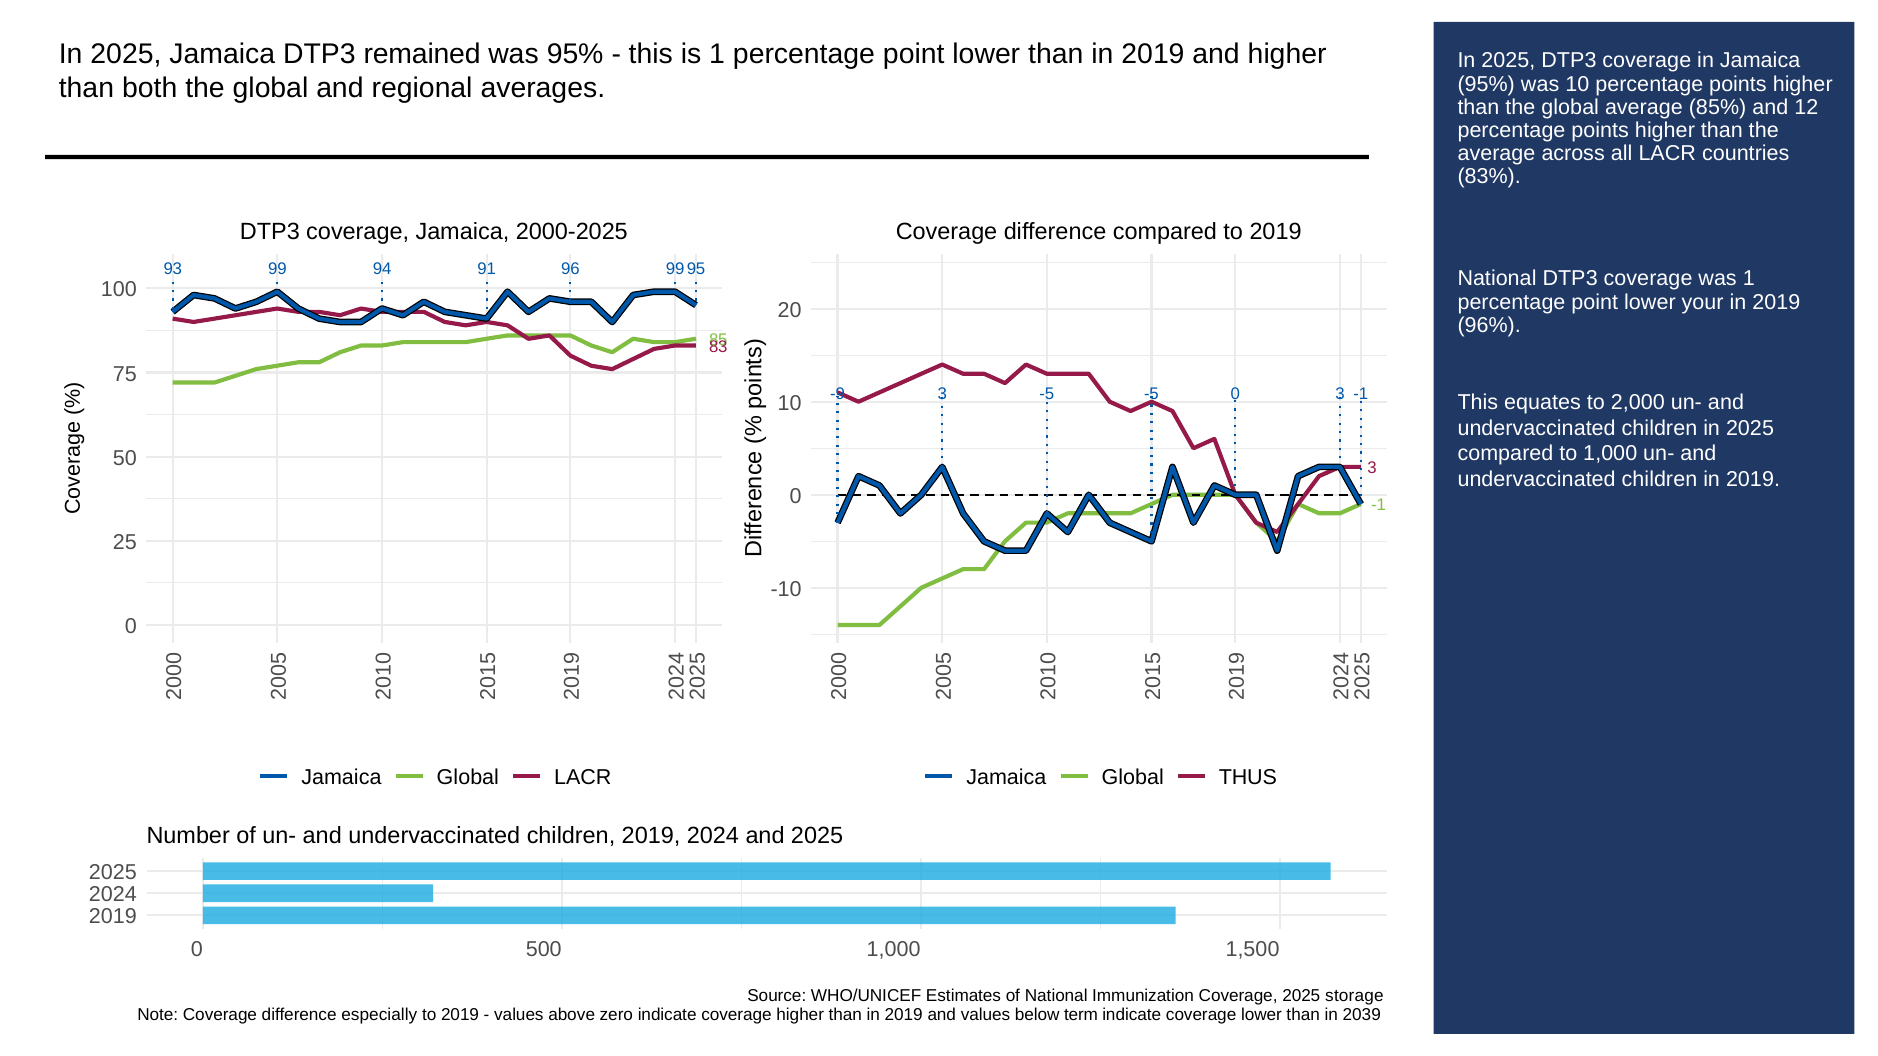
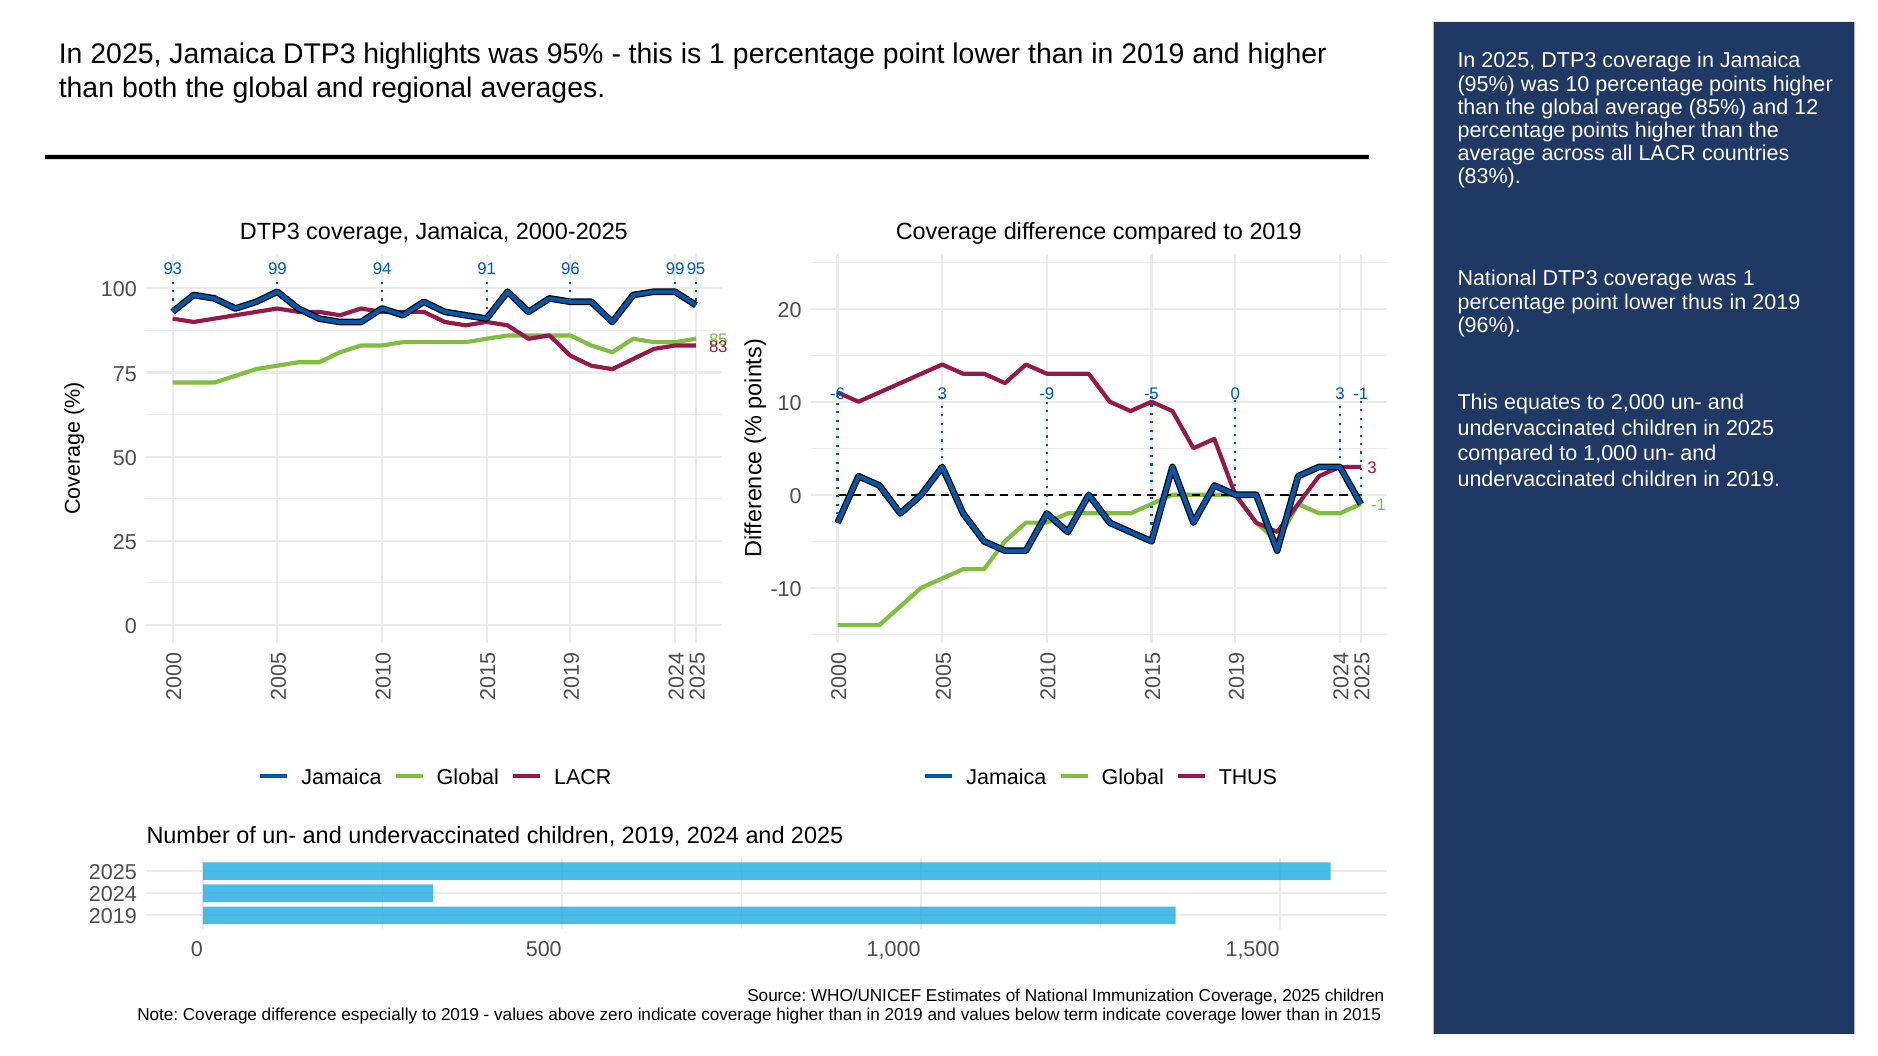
remained: remained -> highlights
lower your: your -> thus
-9: -9 -> -6
3 -5: -5 -> -9
2025 storage: storage -> children
2039: 2039 -> 2015
